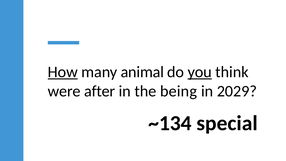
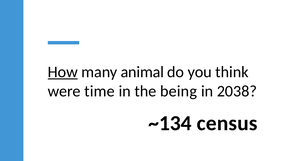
you underline: present -> none
after: after -> time
2029: 2029 -> 2038
special: special -> census
